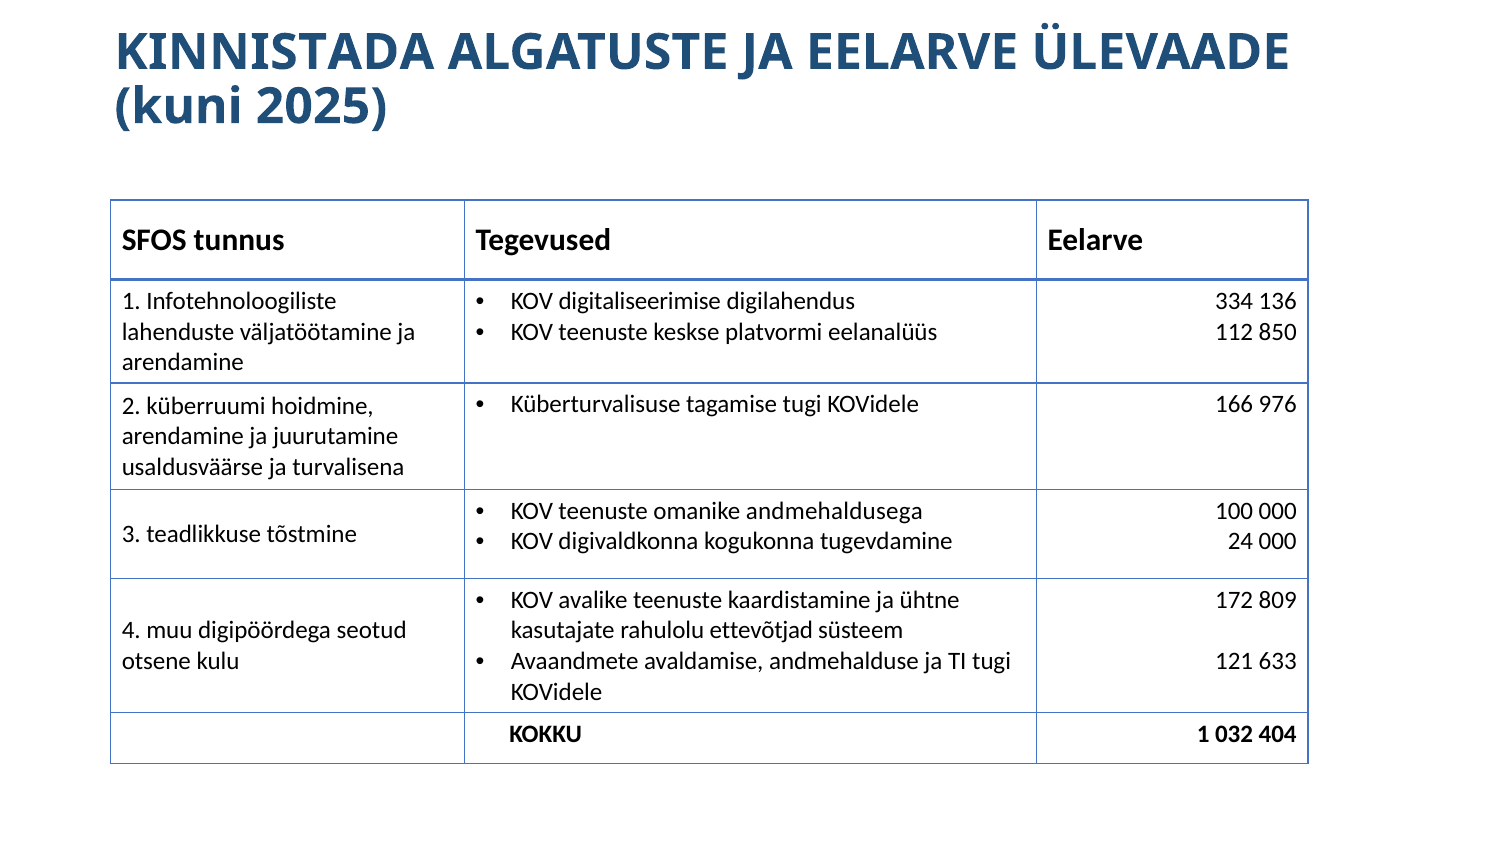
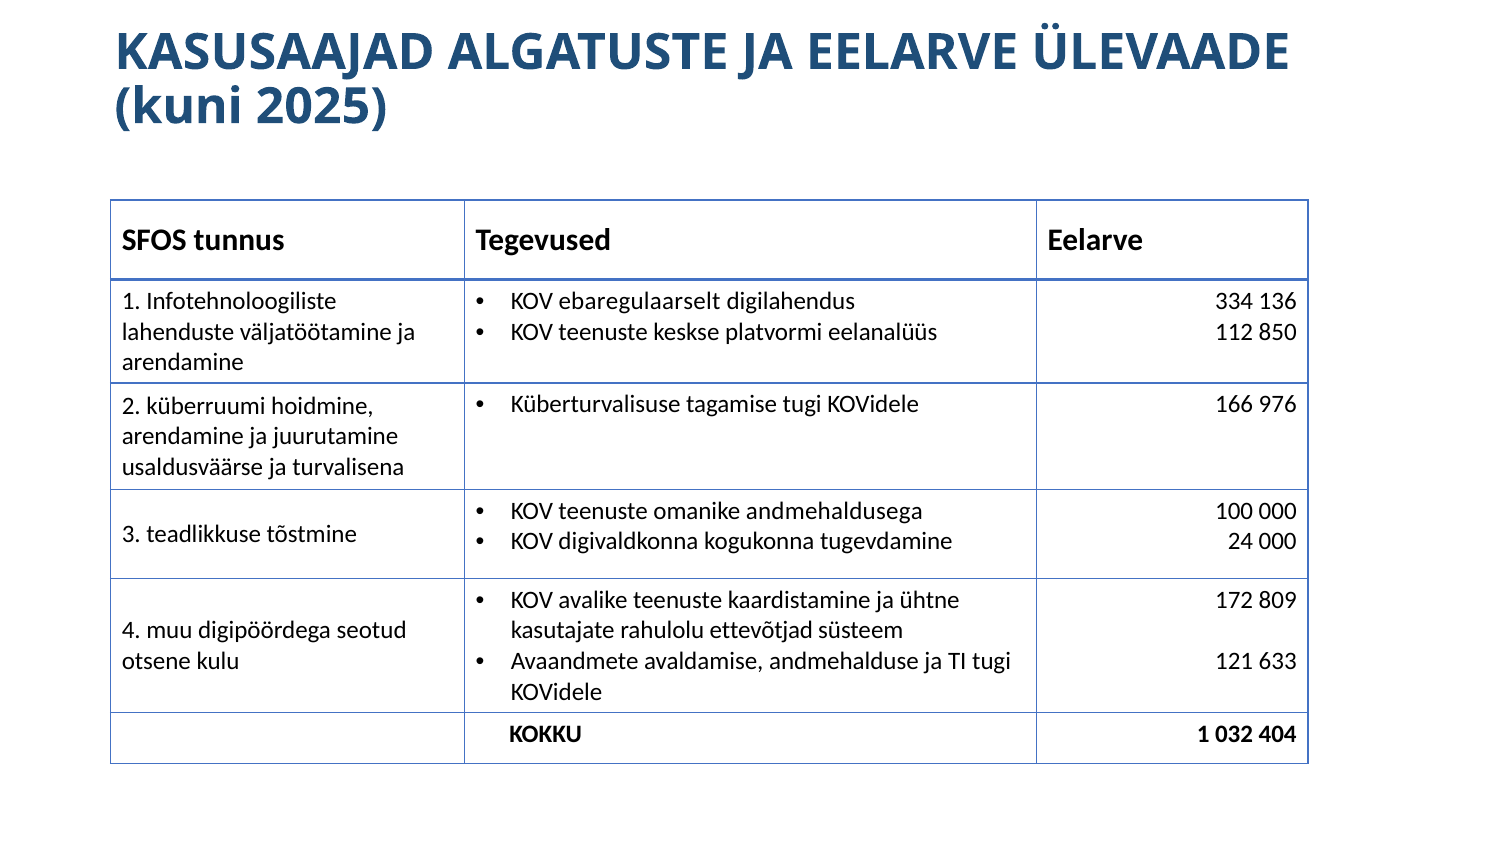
KINNISTADA: KINNISTADA -> KASUSAAJAD
digitaliseerimise: digitaliseerimise -> ebaregulaarselt
